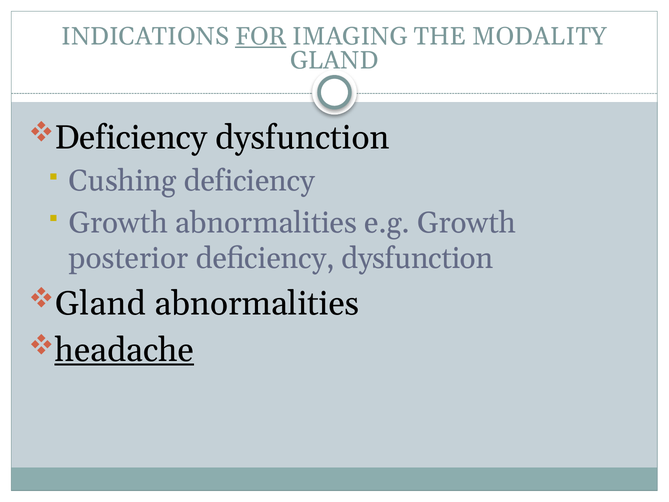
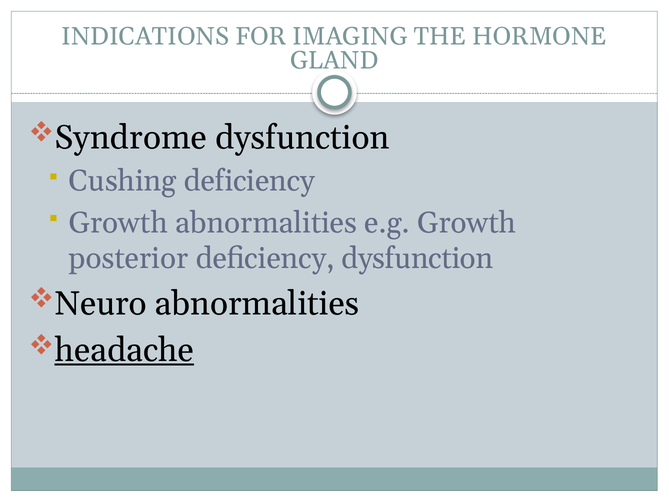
FOR underline: present -> none
MODALITY: MODALITY -> HORMONE
Deficiency at (131, 137): Deficiency -> Syndrome
Gland at (100, 303): Gland -> Neuro
